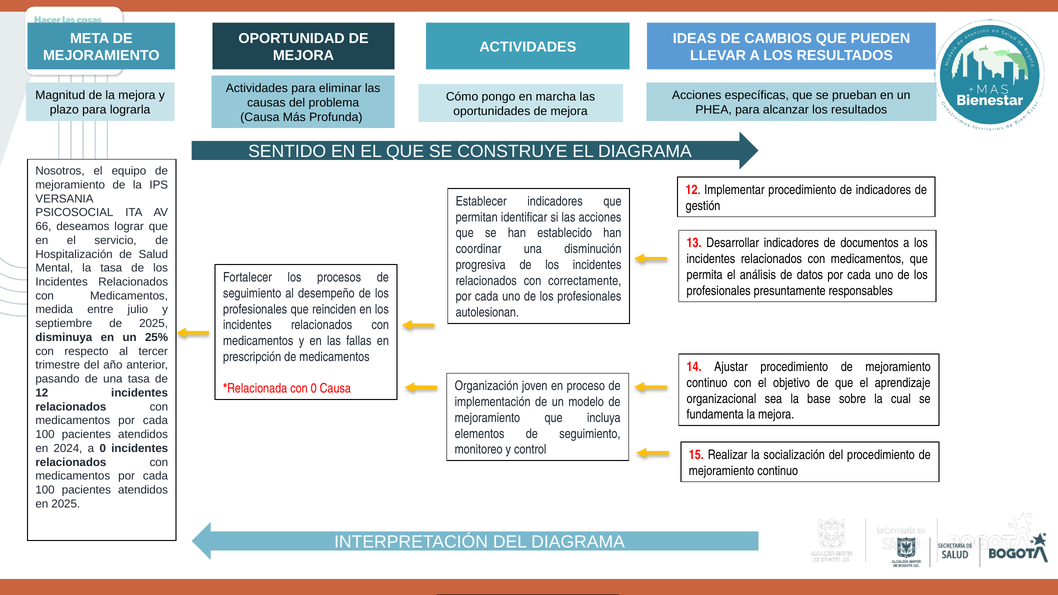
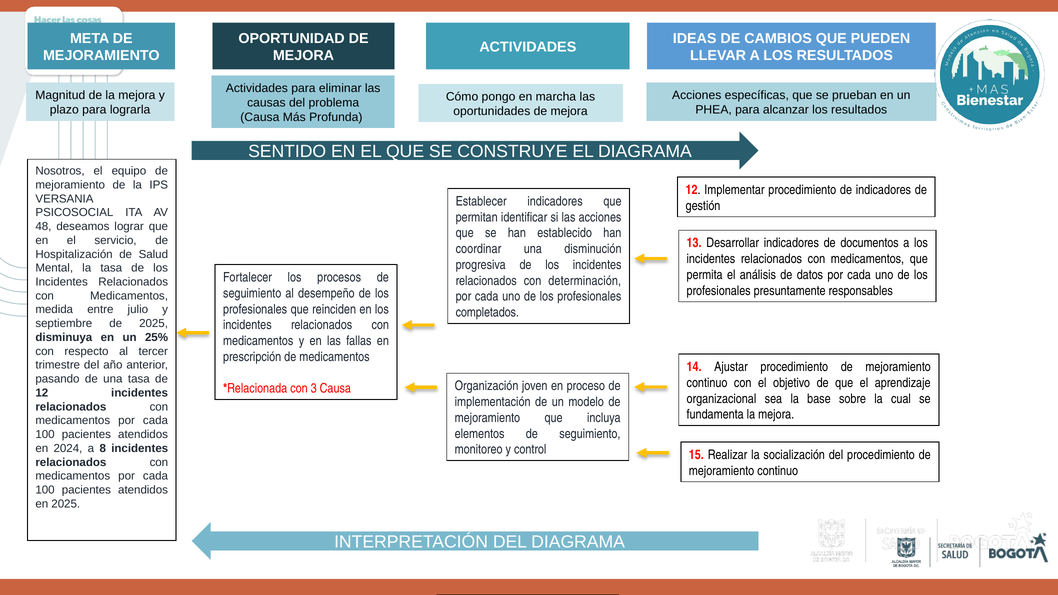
66: 66 -> 48
correctamente: correctamente -> determinación
autolesionan: autolesionan -> completados
con 0: 0 -> 3
a 0: 0 -> 8
